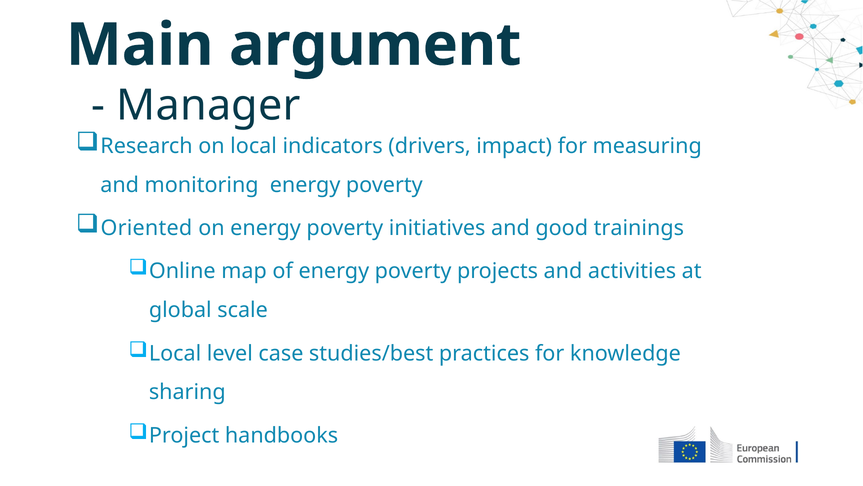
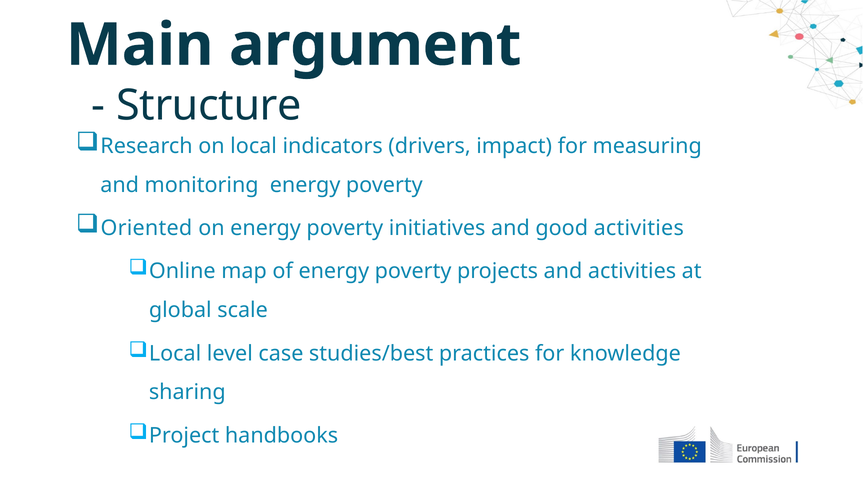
Manager: Manager -> Structure
good trainings: trainings -> activities
